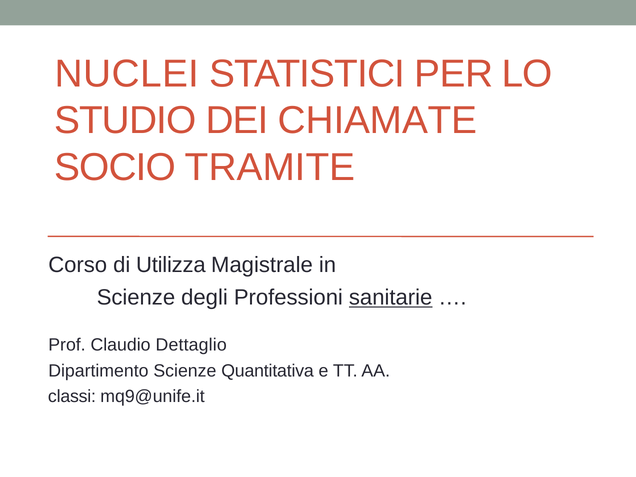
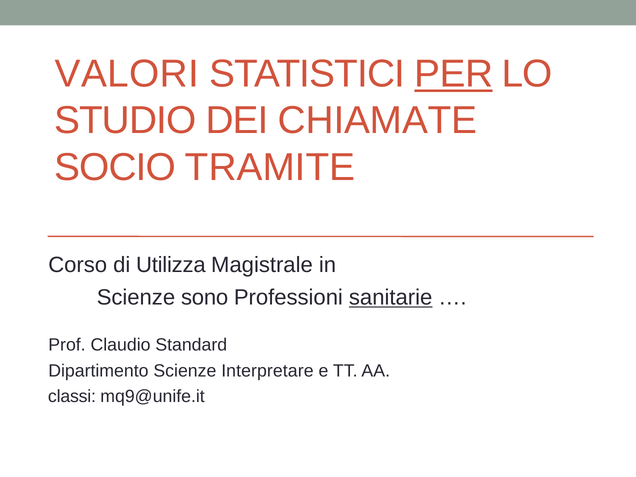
NUCLEI: NUCLEI -> VALORI
PER underline: none -> present
degli: degli -> sono
Dettaglio: Dettaglio -> Standard
Quantitativa: Quantitativa -> Interpretare
